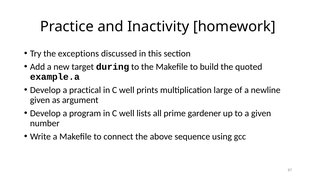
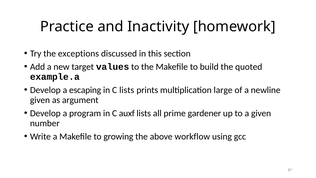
during: during -> values
practical: practical -> escaping
well at (127, 90): well -> lists
program in C well: well -> auxf
connect: connect -> growing
sequence: sequence -> workflow
